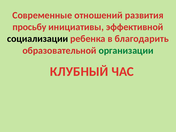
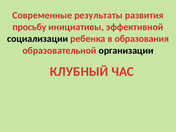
отношений: отношений -> результаты
благодарить: благодарить -> образования
организации colour: green -> black
